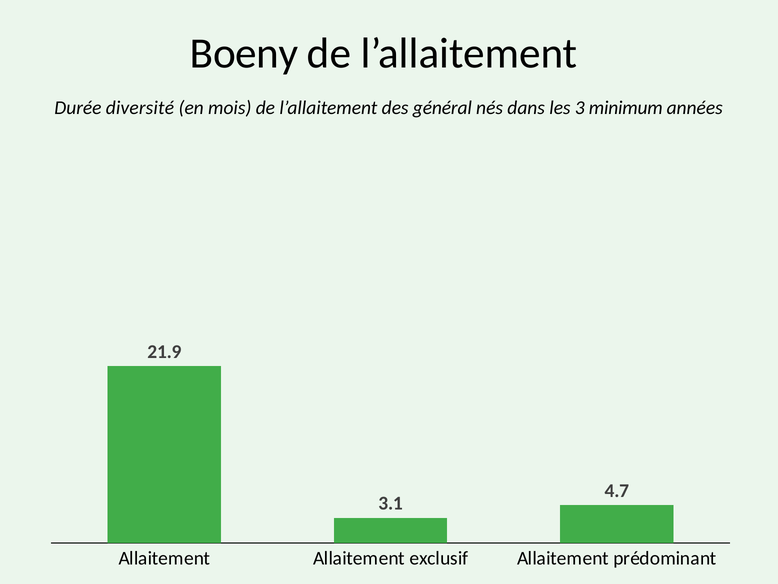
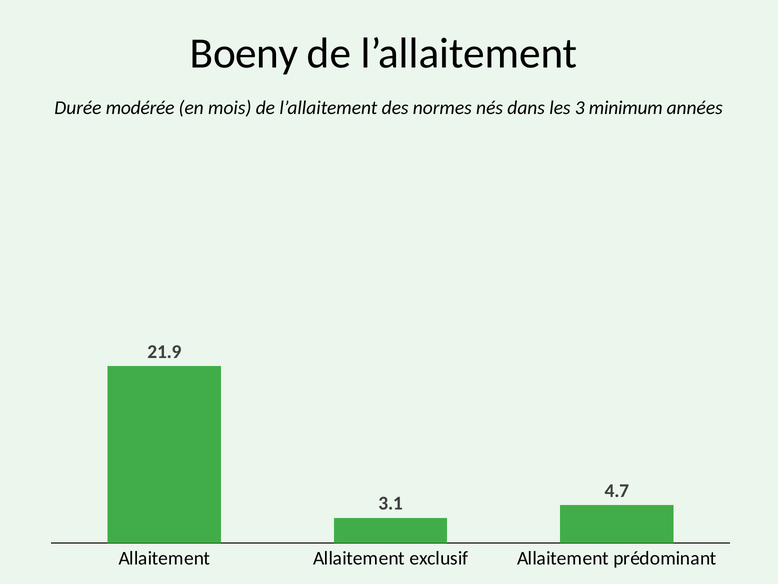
diversité: diversité -> modérée
général: général -> normes
